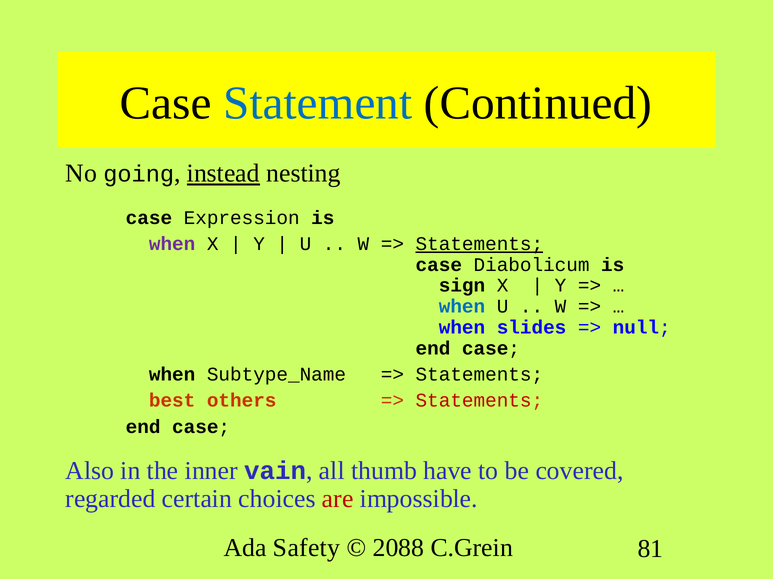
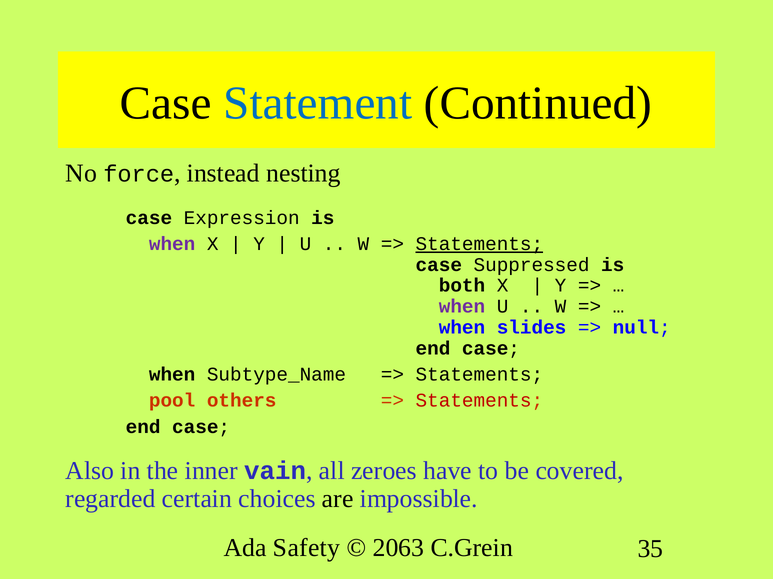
going: going -> force
instead underline: present -> none
Diabolicum: Diabolicum -> Suppressed
sign: sign -> both
when at (462, 307) colour: blue -> purple
best: best -> pool
thumb: thumb -> zeroes
are colour: red -> black
2088: 2088 -> 2063
81: 81 -> 35
